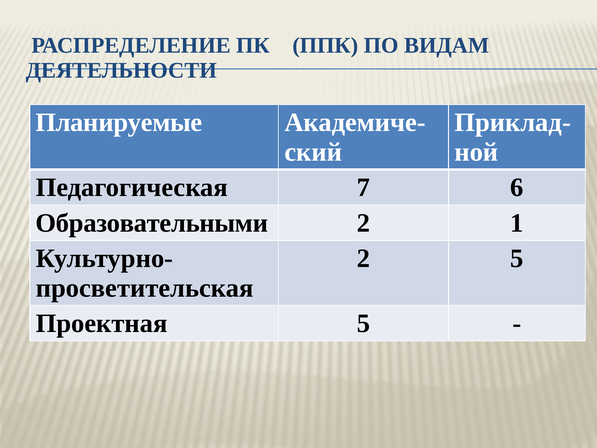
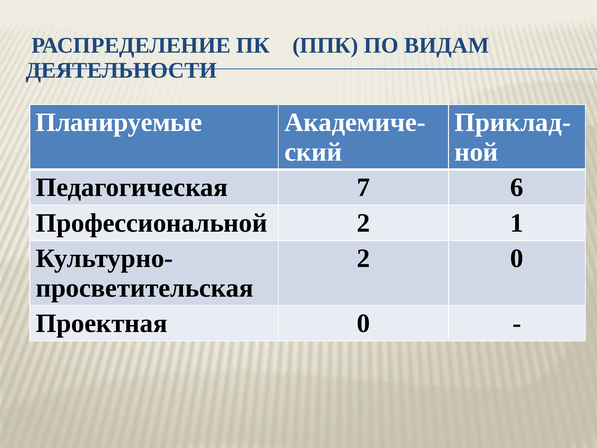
Образовательными: Образовательными -> Профессиональной
2 5: 5 -> 0
Проектная 5: 5 -> 0
